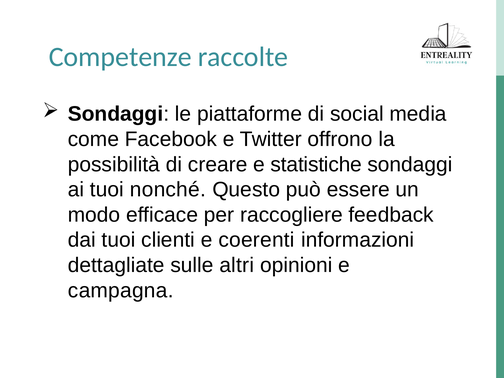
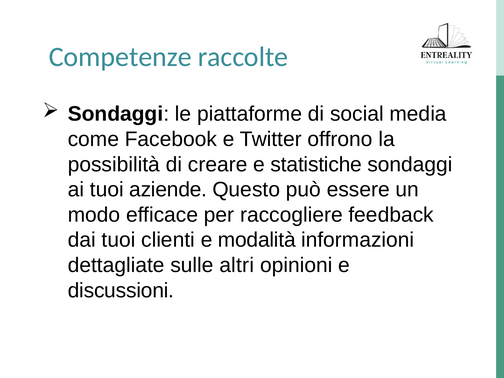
nonché: nonché -> aziende
coerenti: coerenti -> modalità
campagna: campagna -> discussioni
